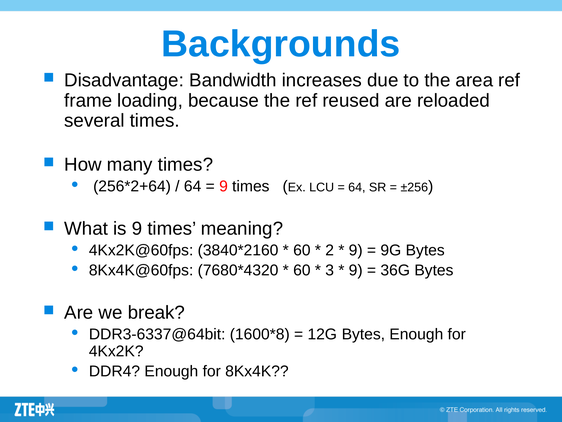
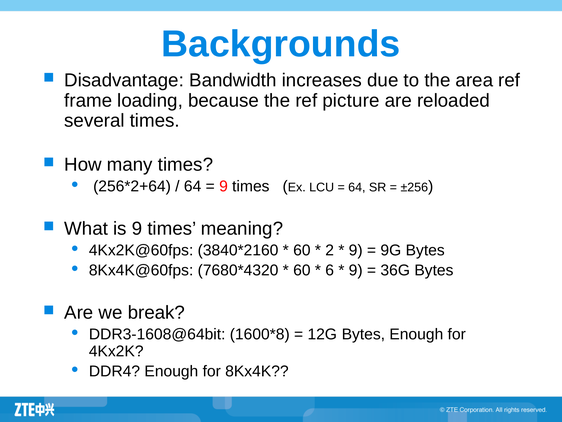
reused: reused -> picture
3: 3 -> 6
DDR3-6337@64bit: DDR3-6337@64bit -> DDR3-1608@64bit
